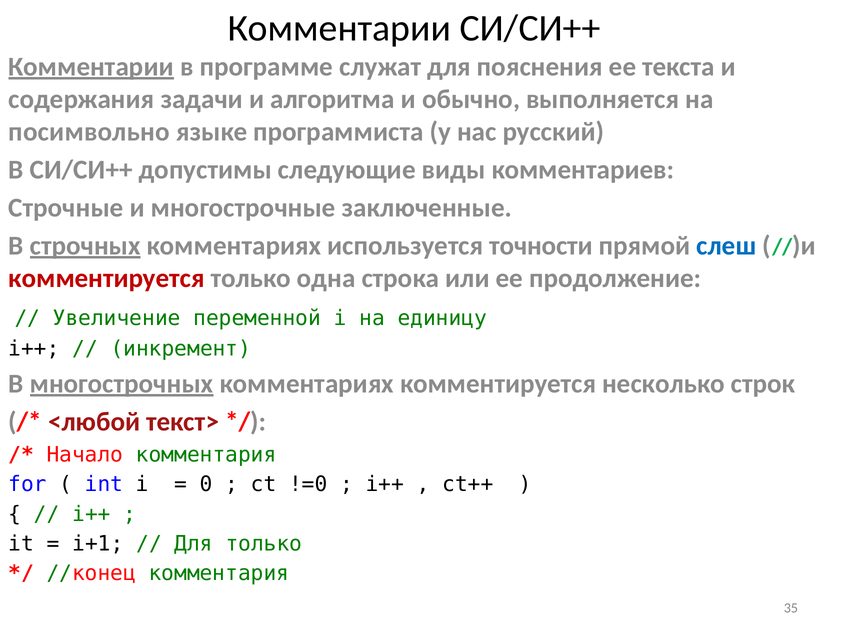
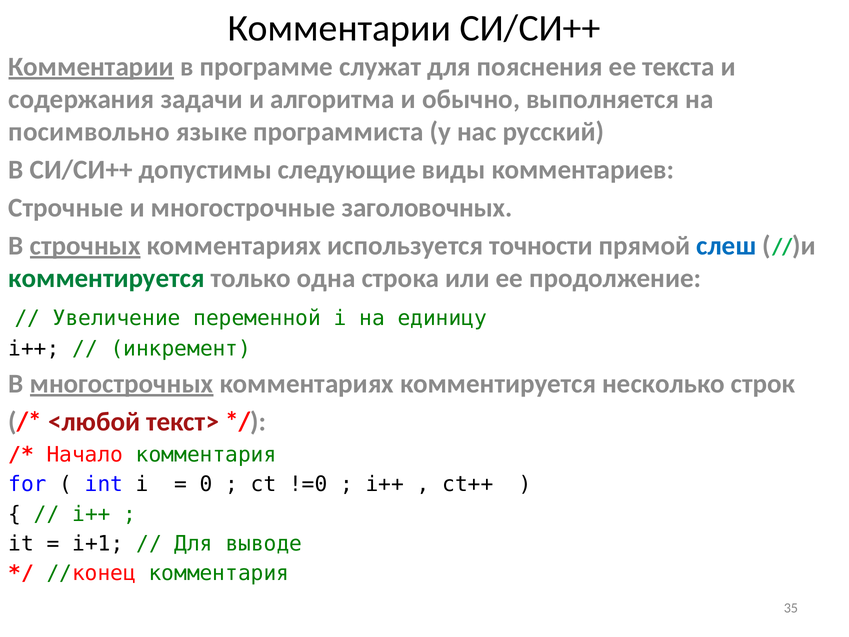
заключенные: заключенные -> заголовочных
комментируется at (106, 278) colour: red -> green
Для только: только -> выводе
